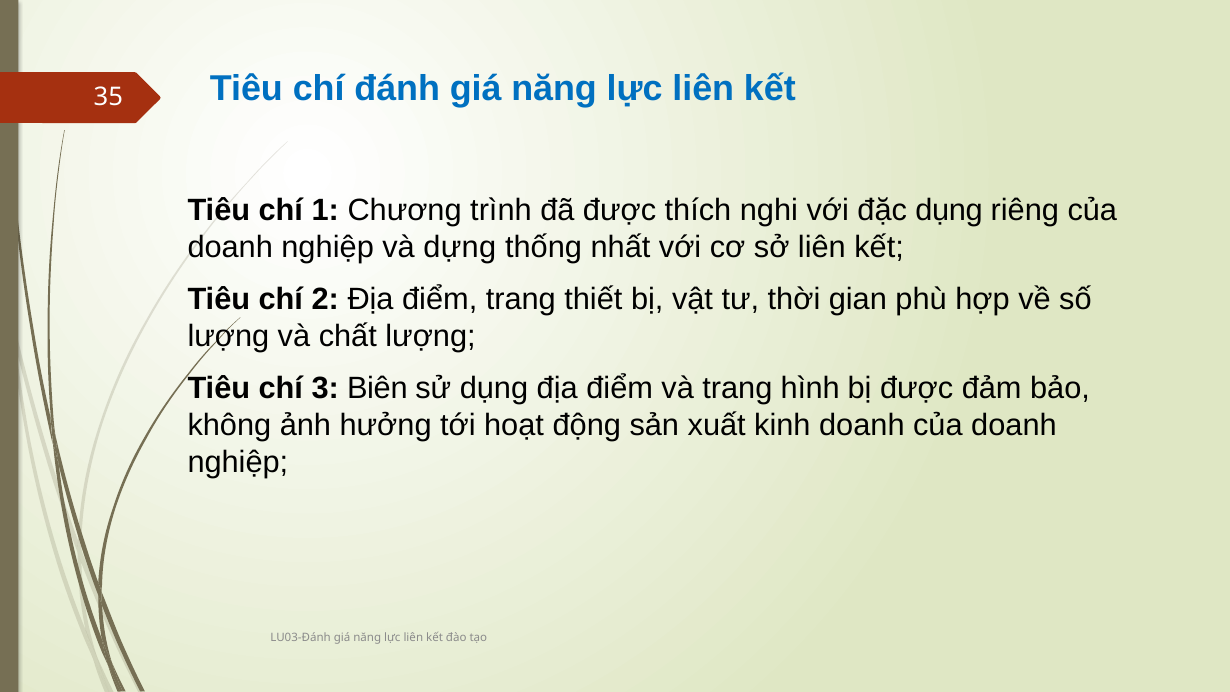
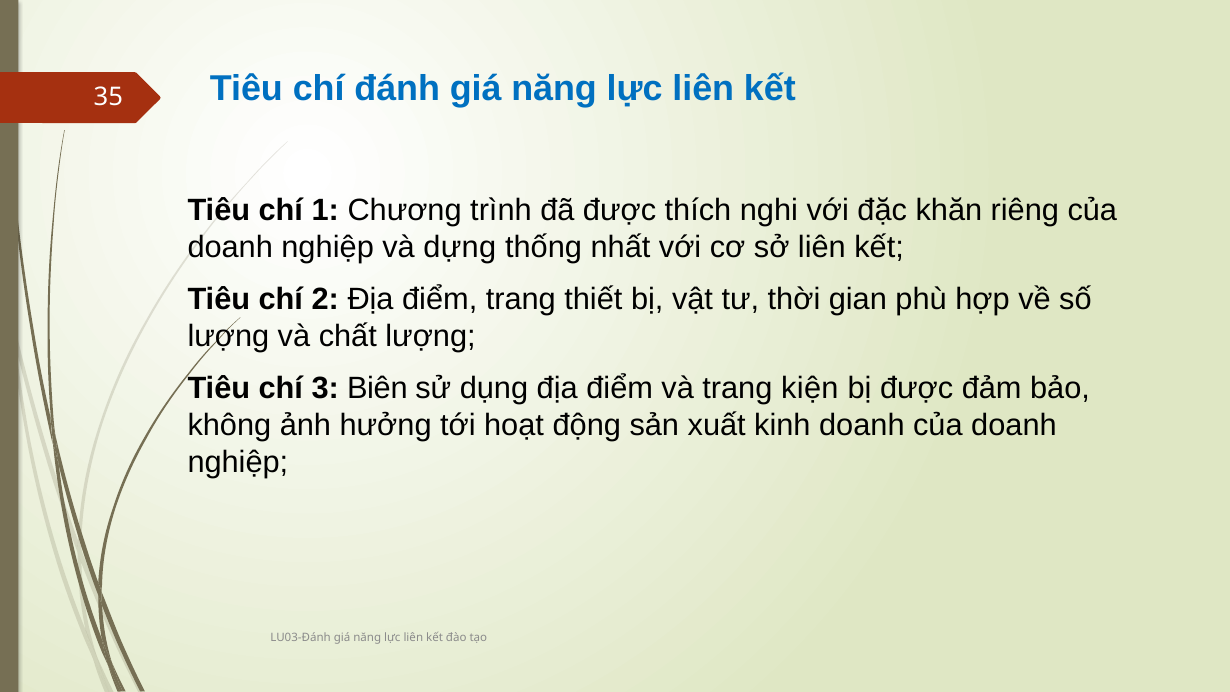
đặc dụng: dụng -> khăn
hình: hình -> kiện
